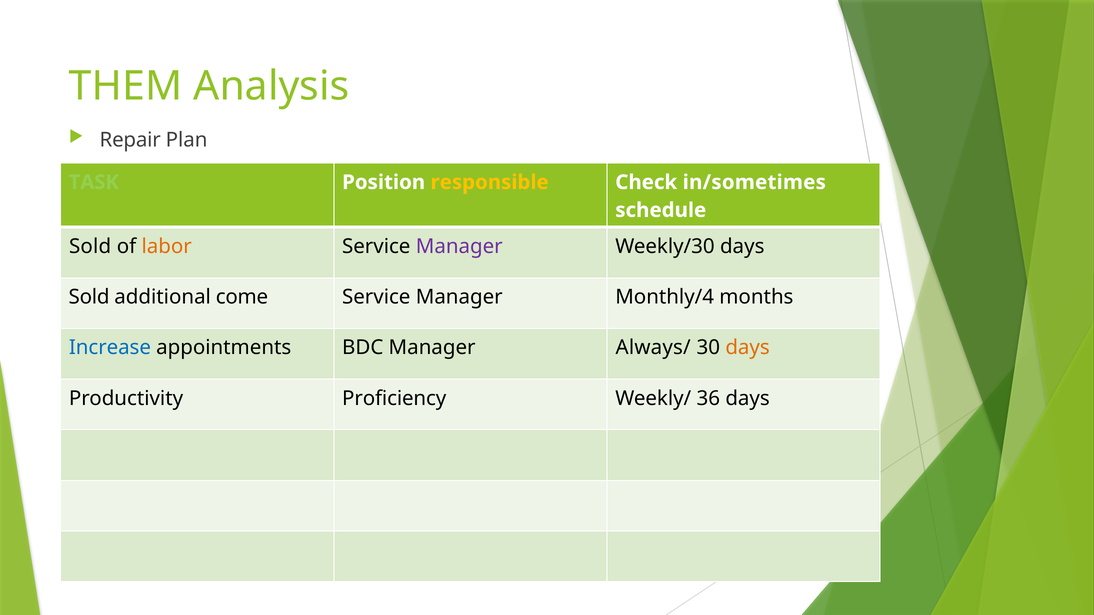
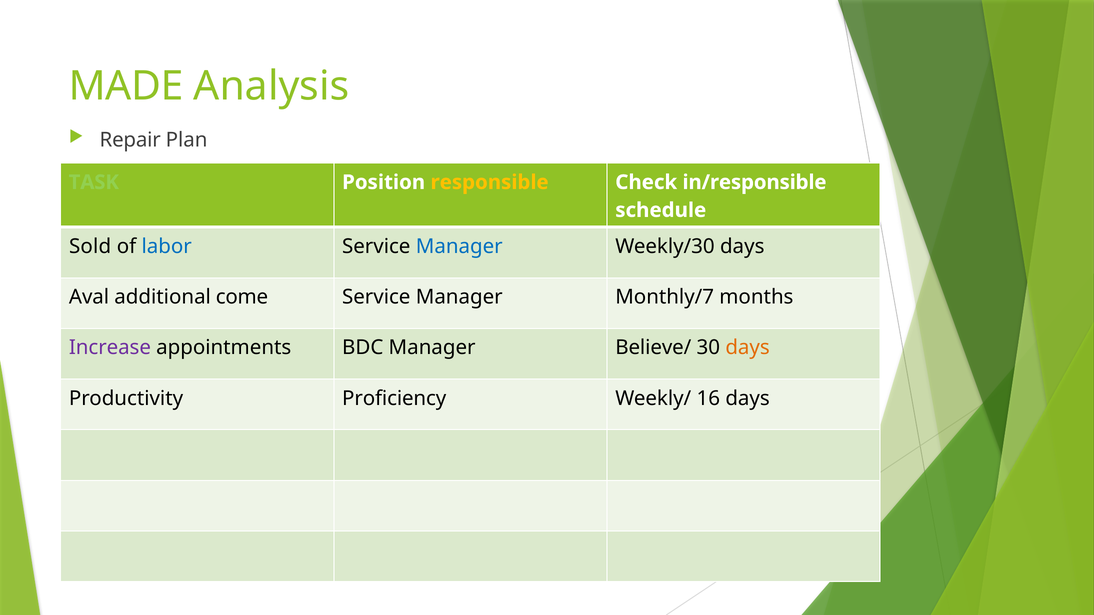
THEM: THEM -> MADE
in/sometimes: in/sometimes -> in/responsible
labor colour: orange -> blue
Manager at (459, 246) colour: purple -> blue
Sold at (89, 297): Sold -> Aval
Monthly/4: Monthly/4 -> Monthly/7
Increase colour: blue -> purple
Always/: Always/ -> Believe/
36: 36 -> 16
